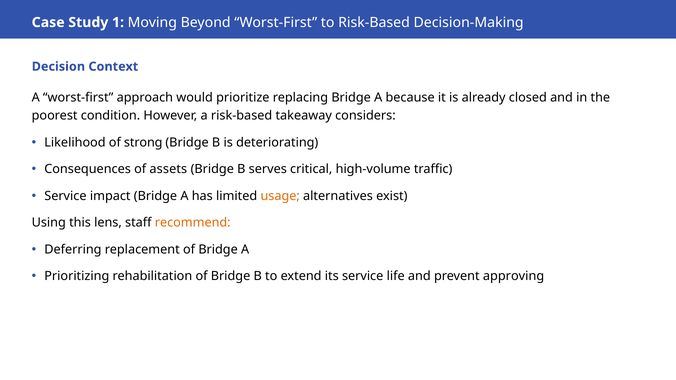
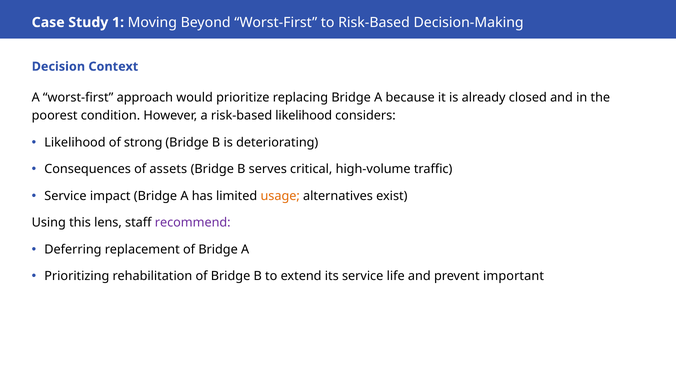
risk-based takeaway: takeaway -> likelihood
recommend colour: orange -> purple
approving: approving -> important
